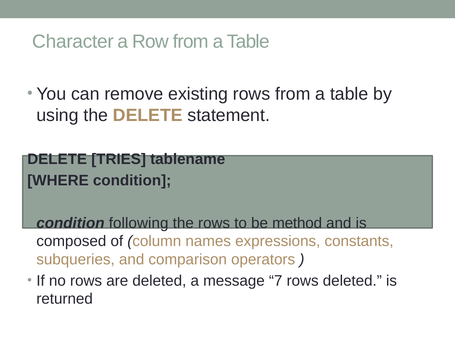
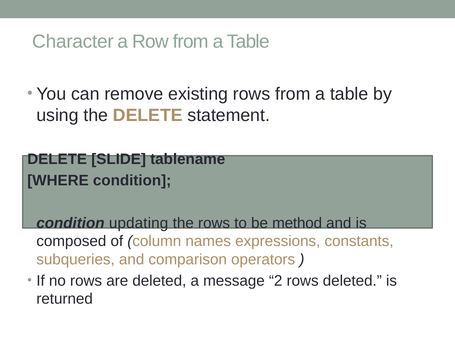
TRIES: TRIES -> SLIDE
following: following -> updating
7: 7 -> 2
